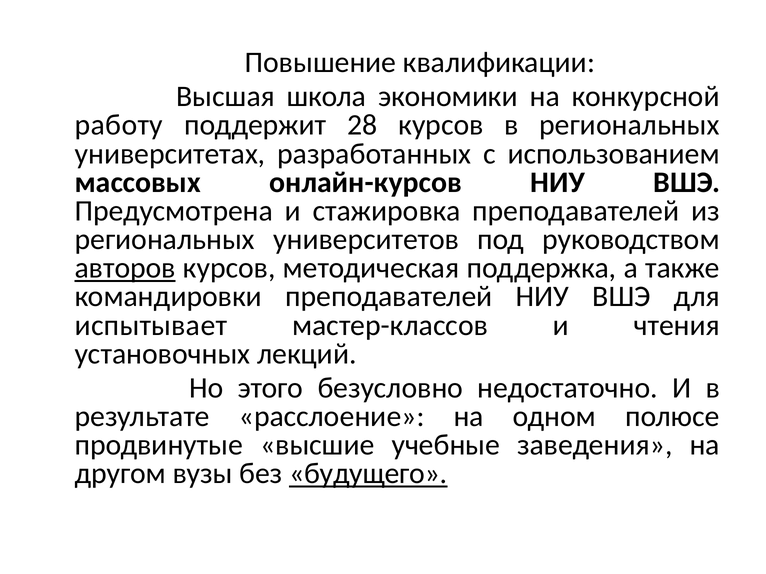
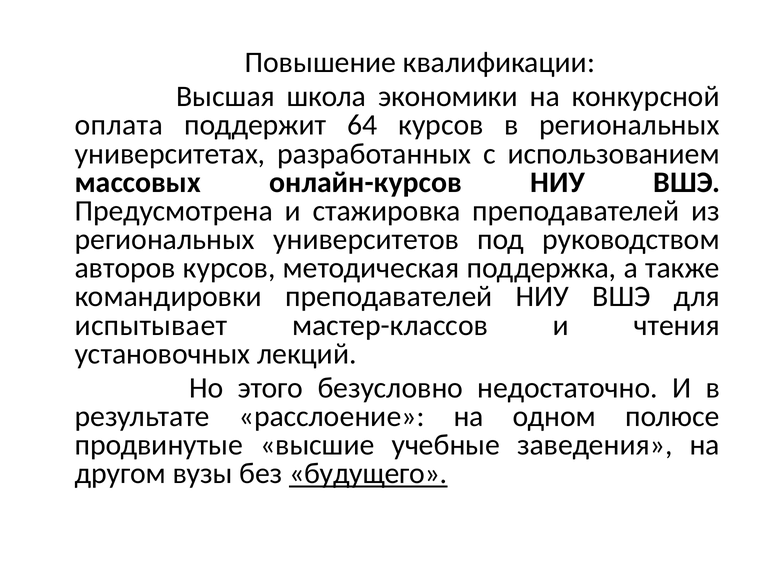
работу: работу -> оплата
28: 28 -> 64
авторов underline: present -> none
